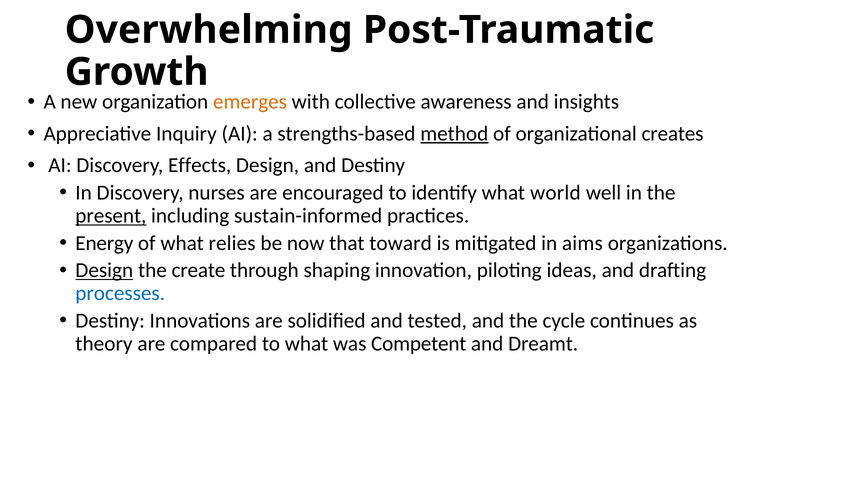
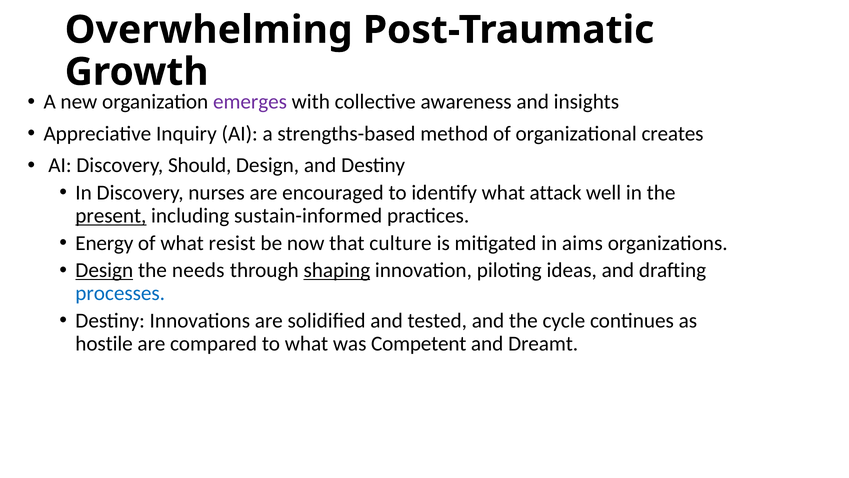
emerges colour: orange -> purple
method underline: present -> none
Effects: Effects -> Should
world: world -> attack
relies: relies -> resist
toward: toward -> culture
create: create -> needs
shaping underline: none -> present
theory: theory -> hostile
